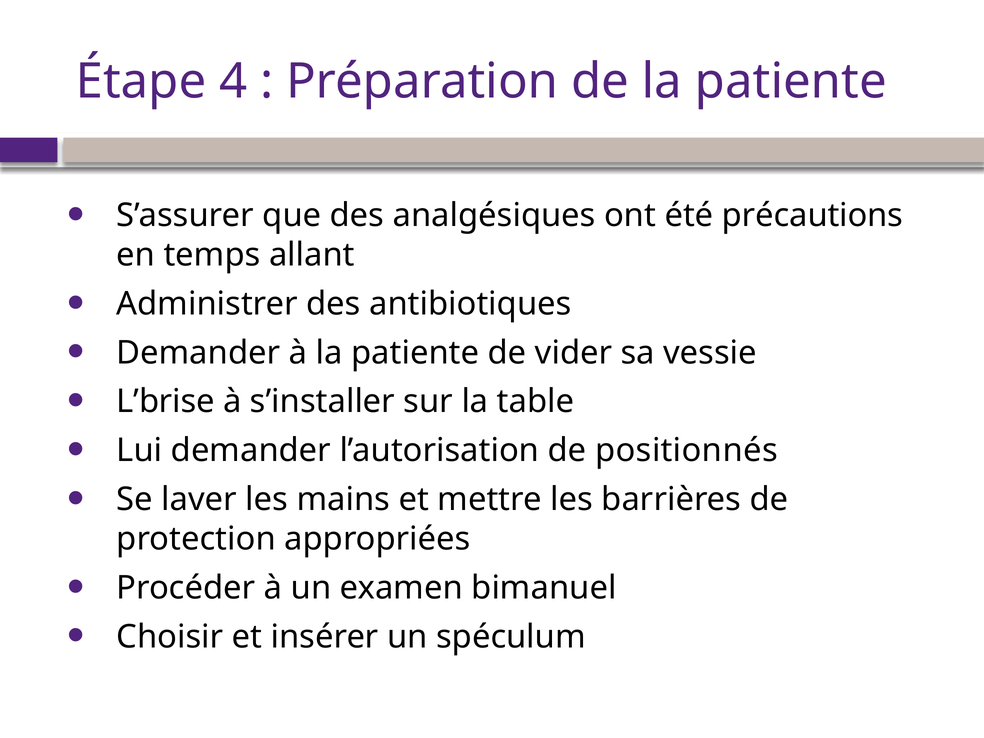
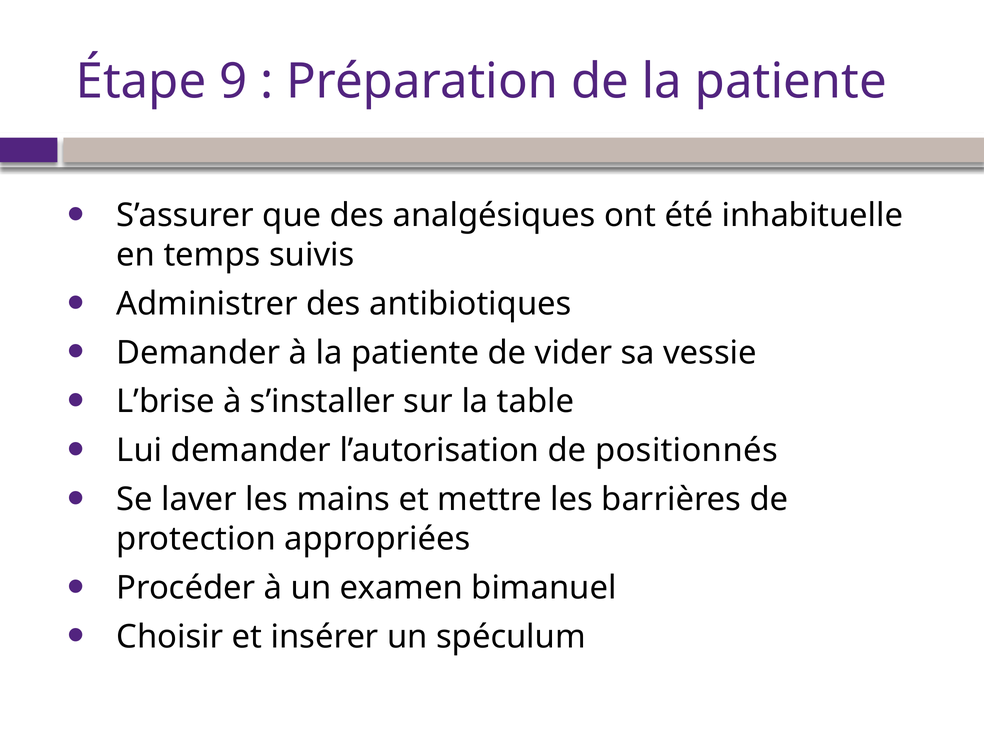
4: 4 -> 9
précautions: précautions -> inhabituelle
allant: allant -> suivis
